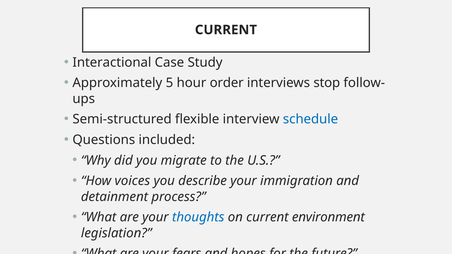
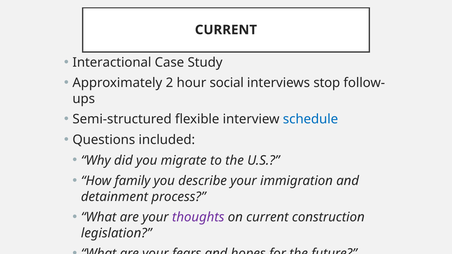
5: 5 -> 2
order: order -> social
voices: voices -> family
thoughts colour: blue -> purple
environment: environment -> construction
